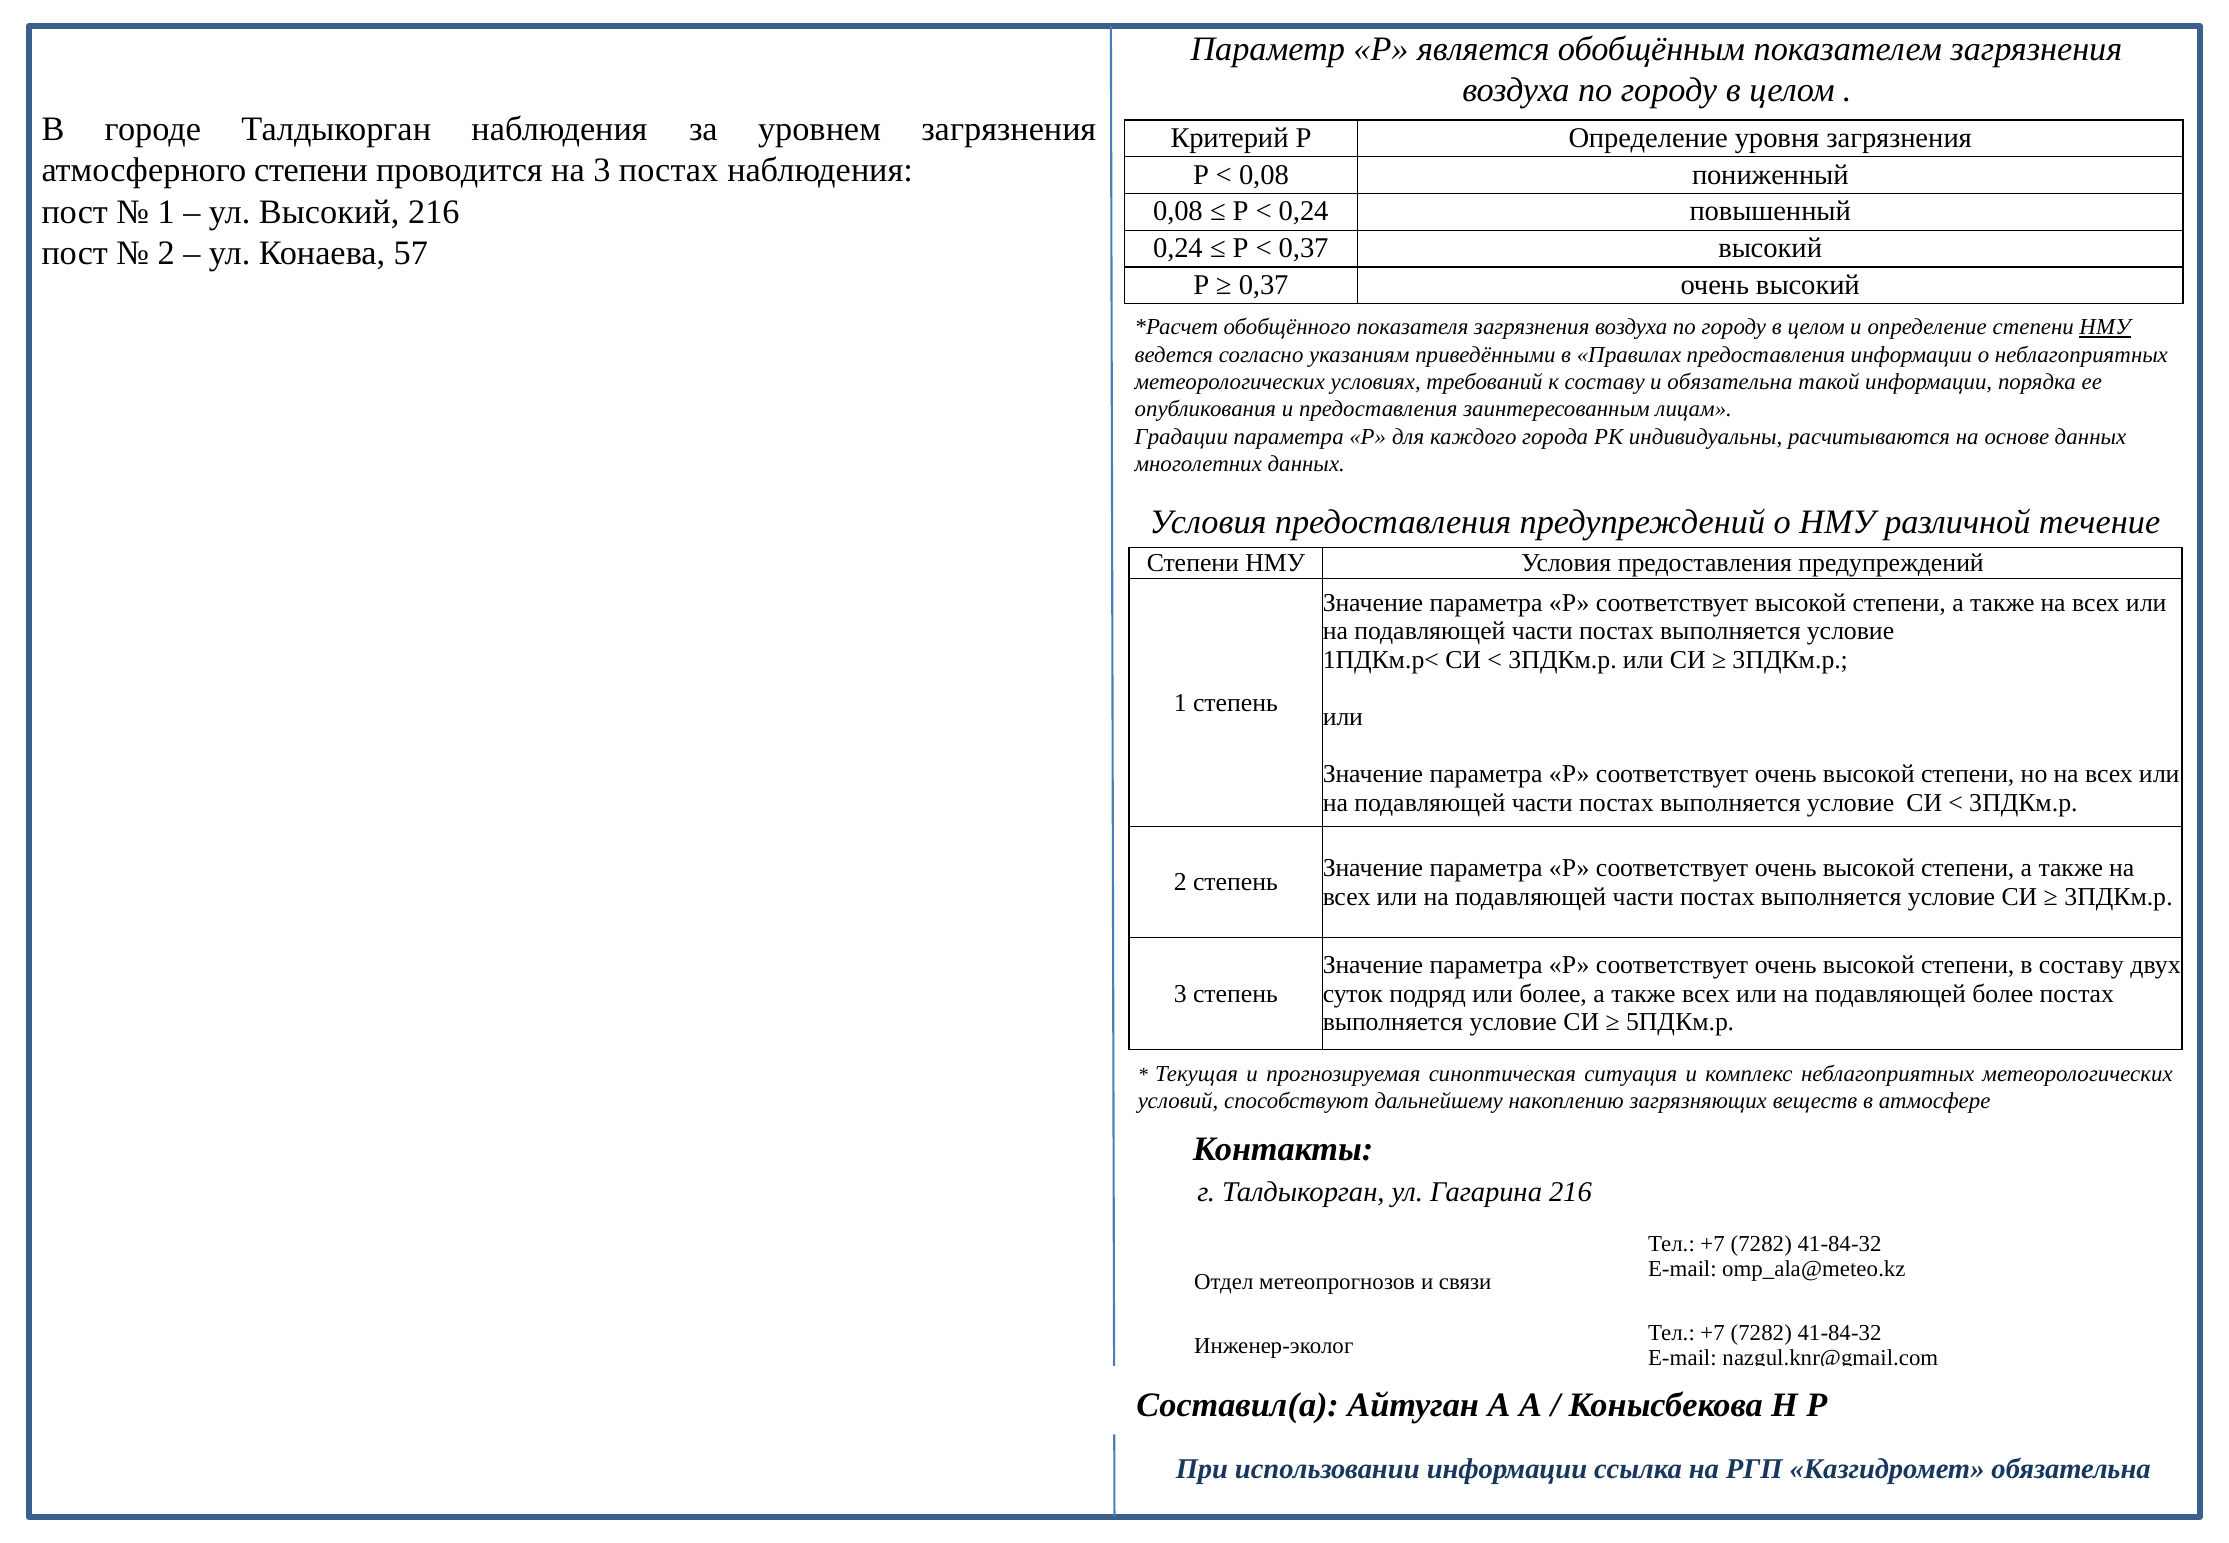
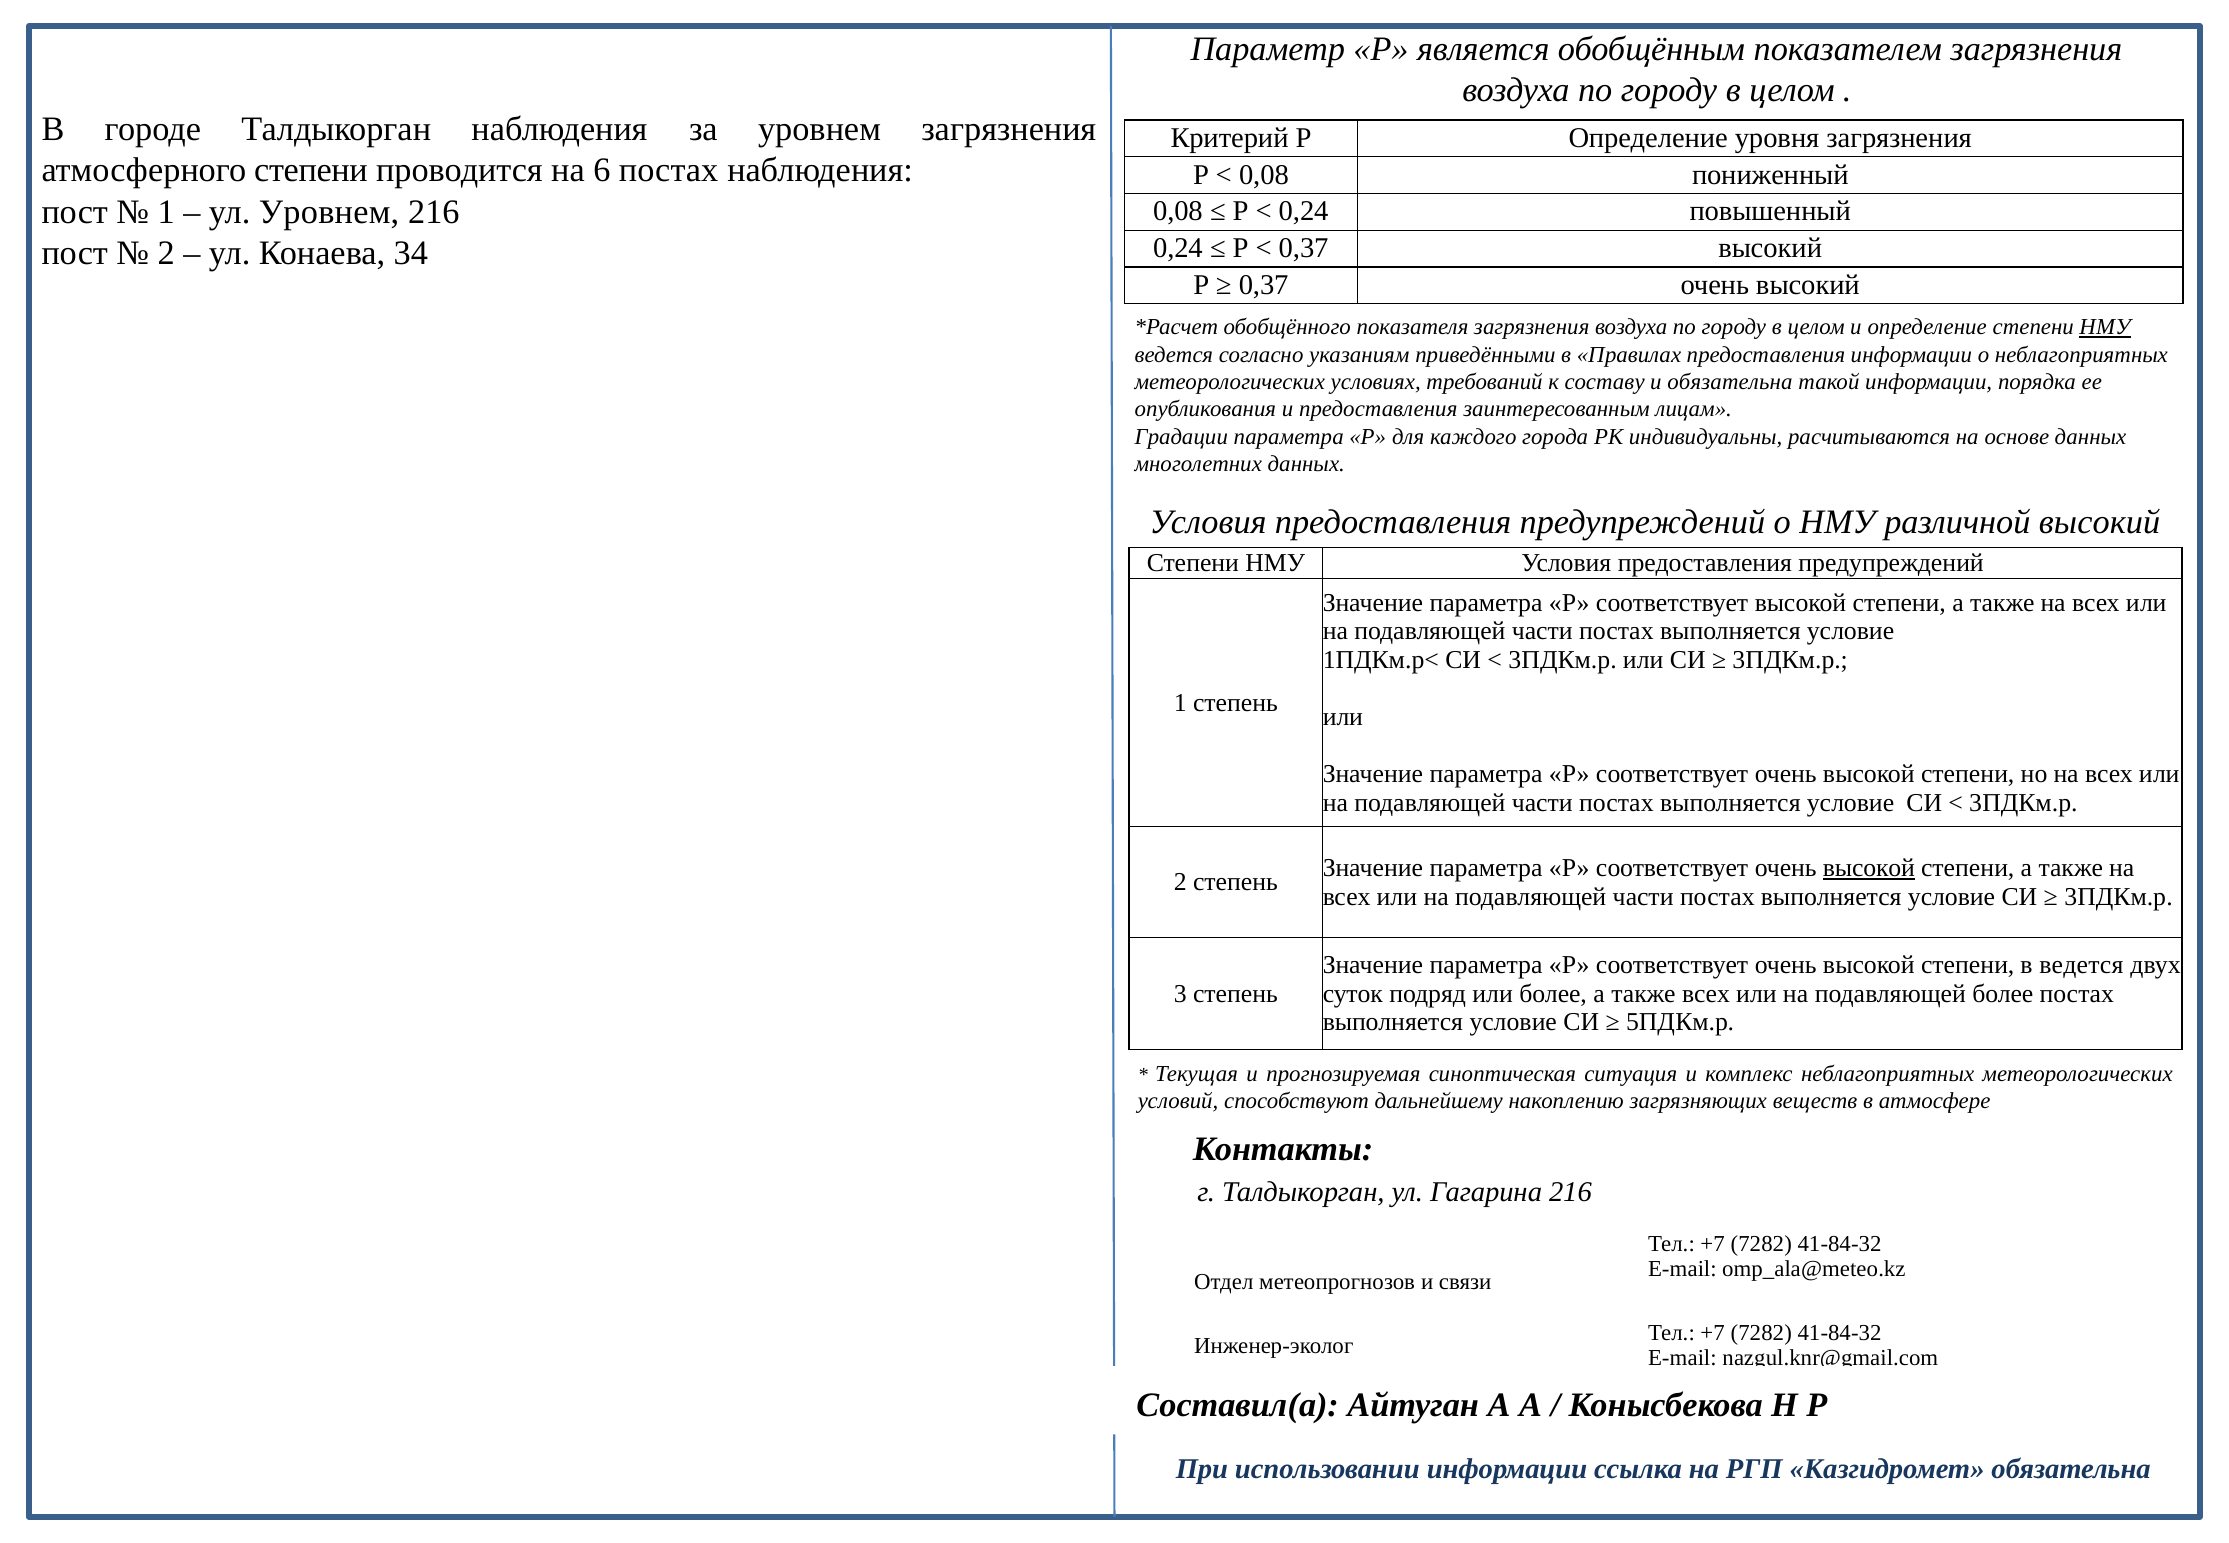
на 3: 3 -> 6
ул Высокий: Высокий -> Уровнем
57: 57 -> 34
различной течение: течение -> высокий
высокой at (1869, 868) underline: none -> present
в составу: составу -> ведется
